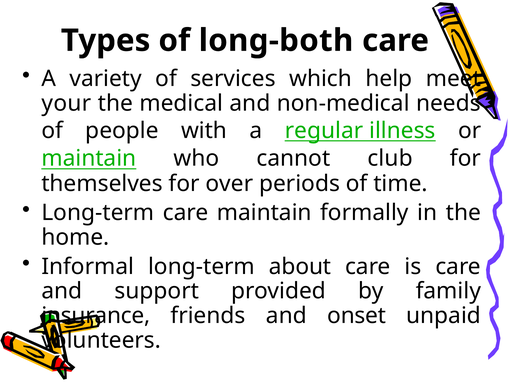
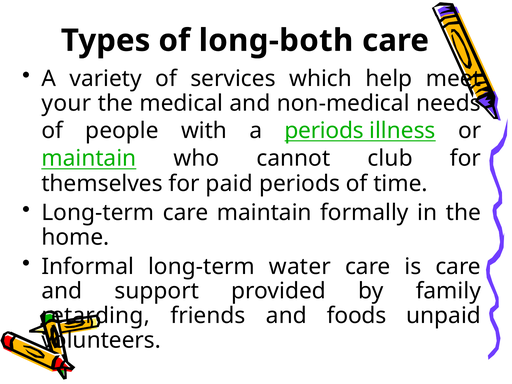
a regular: regular -> periods
over: over -> paid
about: about -> water
insurance: insurance -> retarding
onset: onset -> foods
